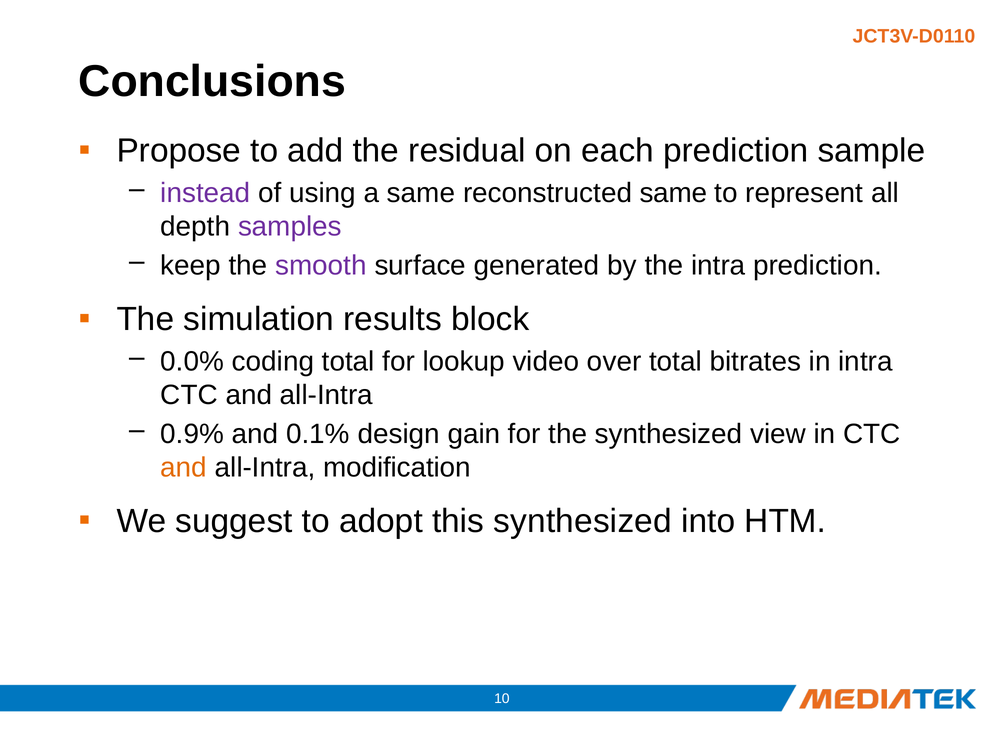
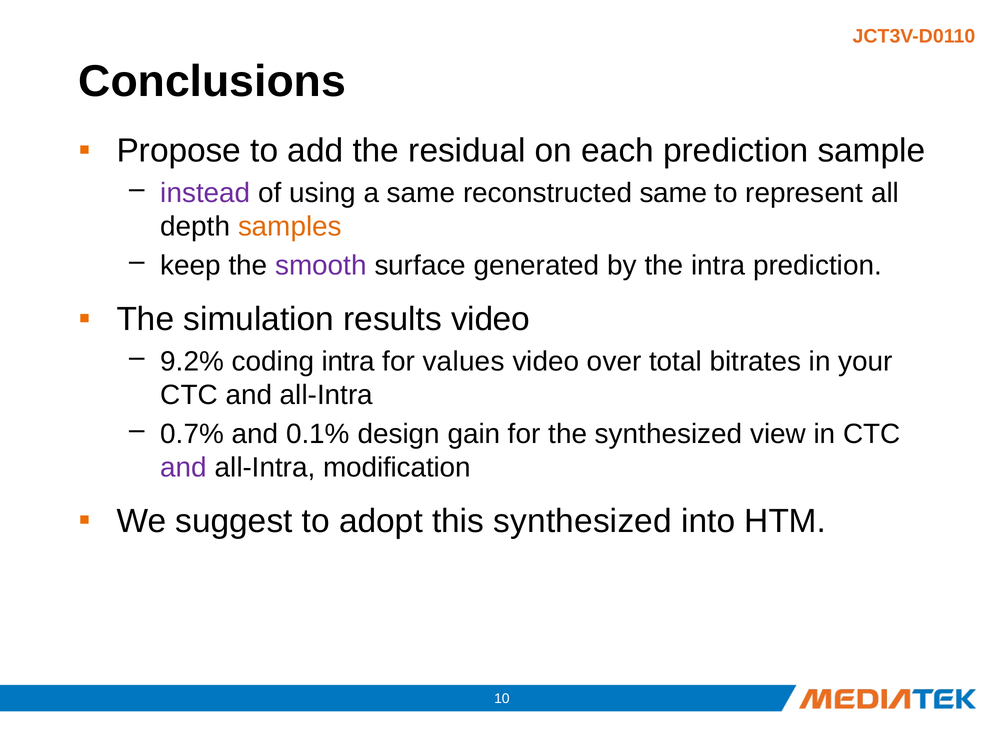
samples colour: purple -> orange
results block: block -> video
0.0%: 0.0% -> 9.2%
coding total: total -> intra
lookup: lookup -> values
in intra: intra -> your
0.9%: 0.9% -> 0.7%
and at (184, 467) colour: orange -> purple
